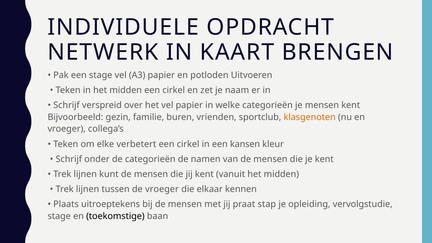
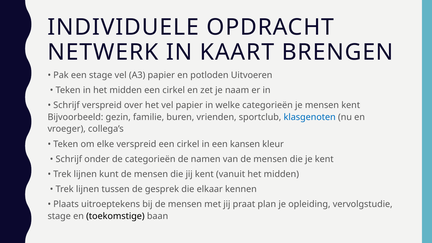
klasgenoten colour: orange -> blue
elke verbetert: verbetert -> verspreid
de vroeger: vroeger -> gesprek
stap: stap -> plan
